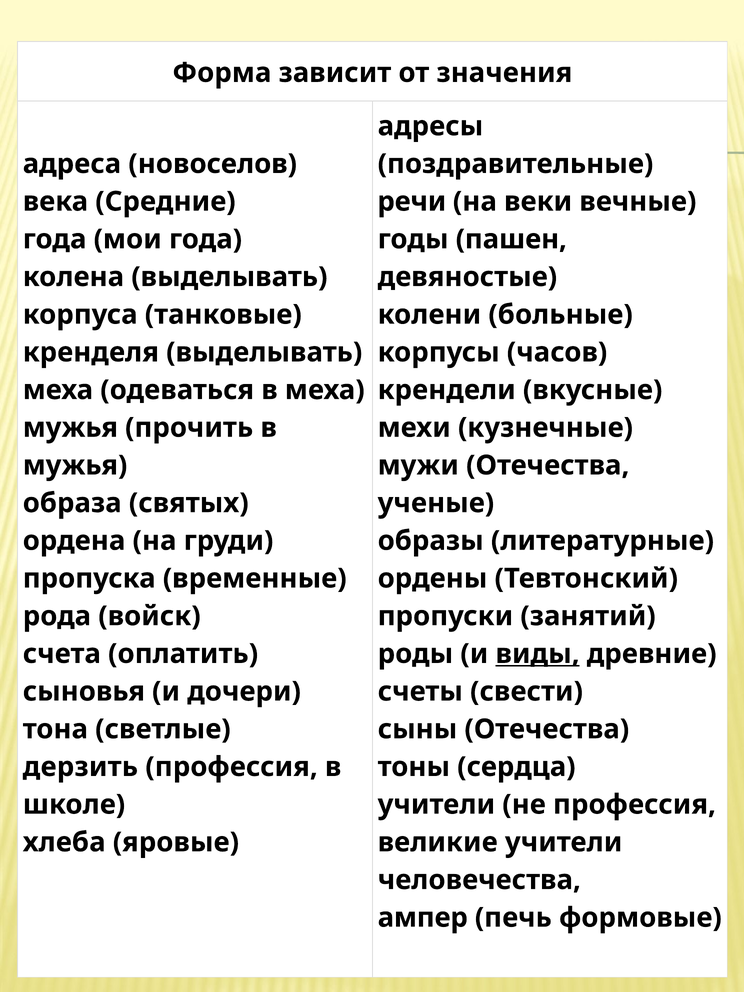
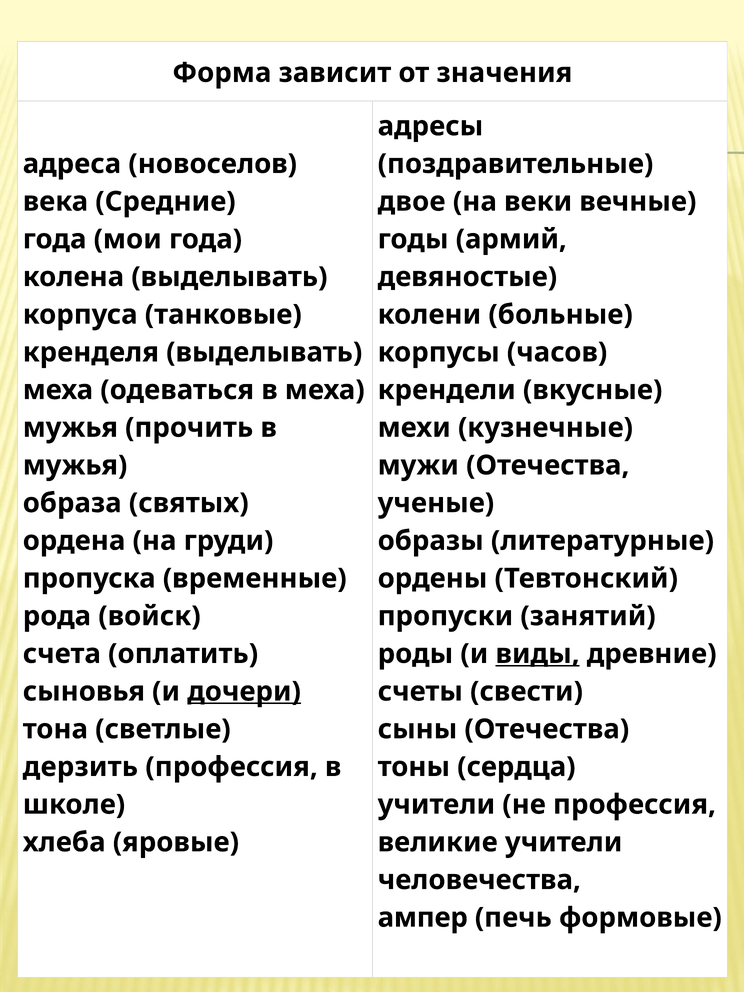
речи: речи -> двое
пашен: пашен -> армий
дочери underline: none -> present
